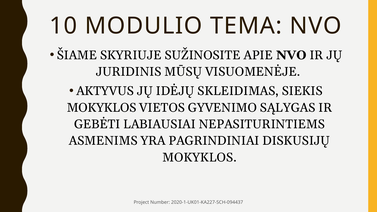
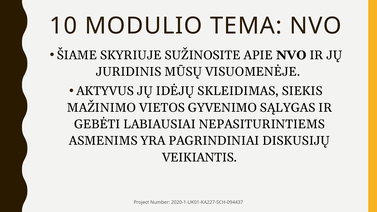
MOKYKLOS at (102, 108): MOKYKLOS -> MAŽINIMO
MOKYKLOS at (199, 157): MOKYKLOS -> VEIKIANTIS
